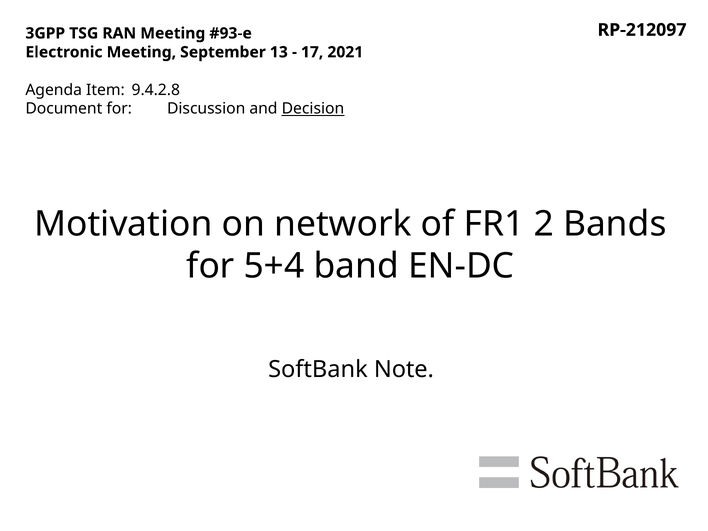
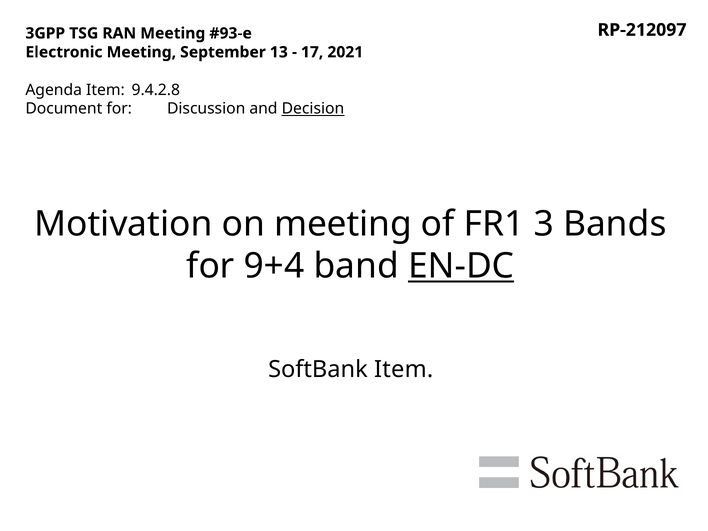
on network: network -> meeting
2: 2 -> 3
5+4: 5+4 -> 9+4
EN-DC underline: none -> present
SoftBank Note: Note -> Item
